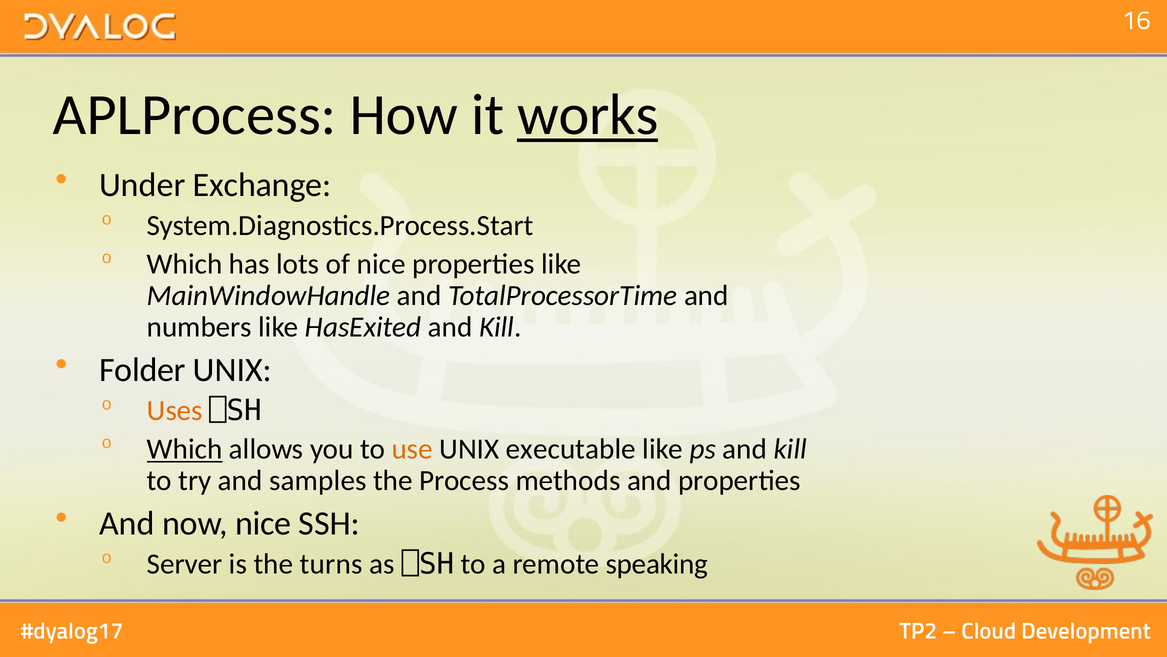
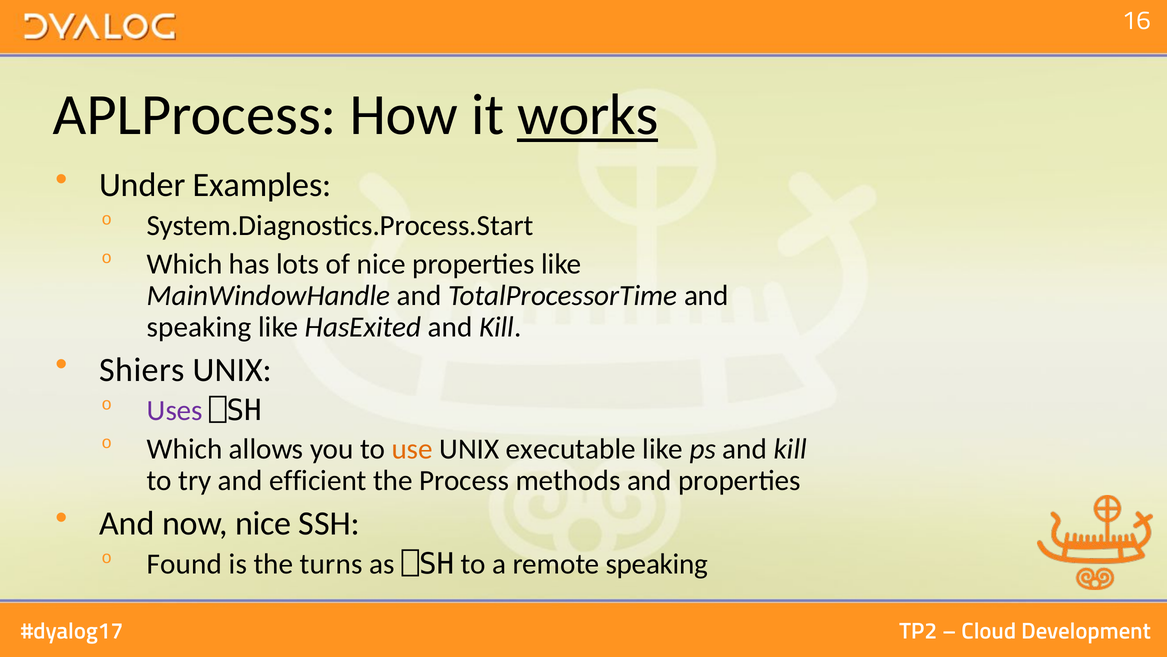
Exchange: Exchange -> Examples
numbers at (199, 327): numbers -> speaking
Folder: Folder -> Shiers
Uses colour: orange -> purple
Which at (185, 449) underline: present -> none
samples: samples -> efficient
Server: Server -> Found
